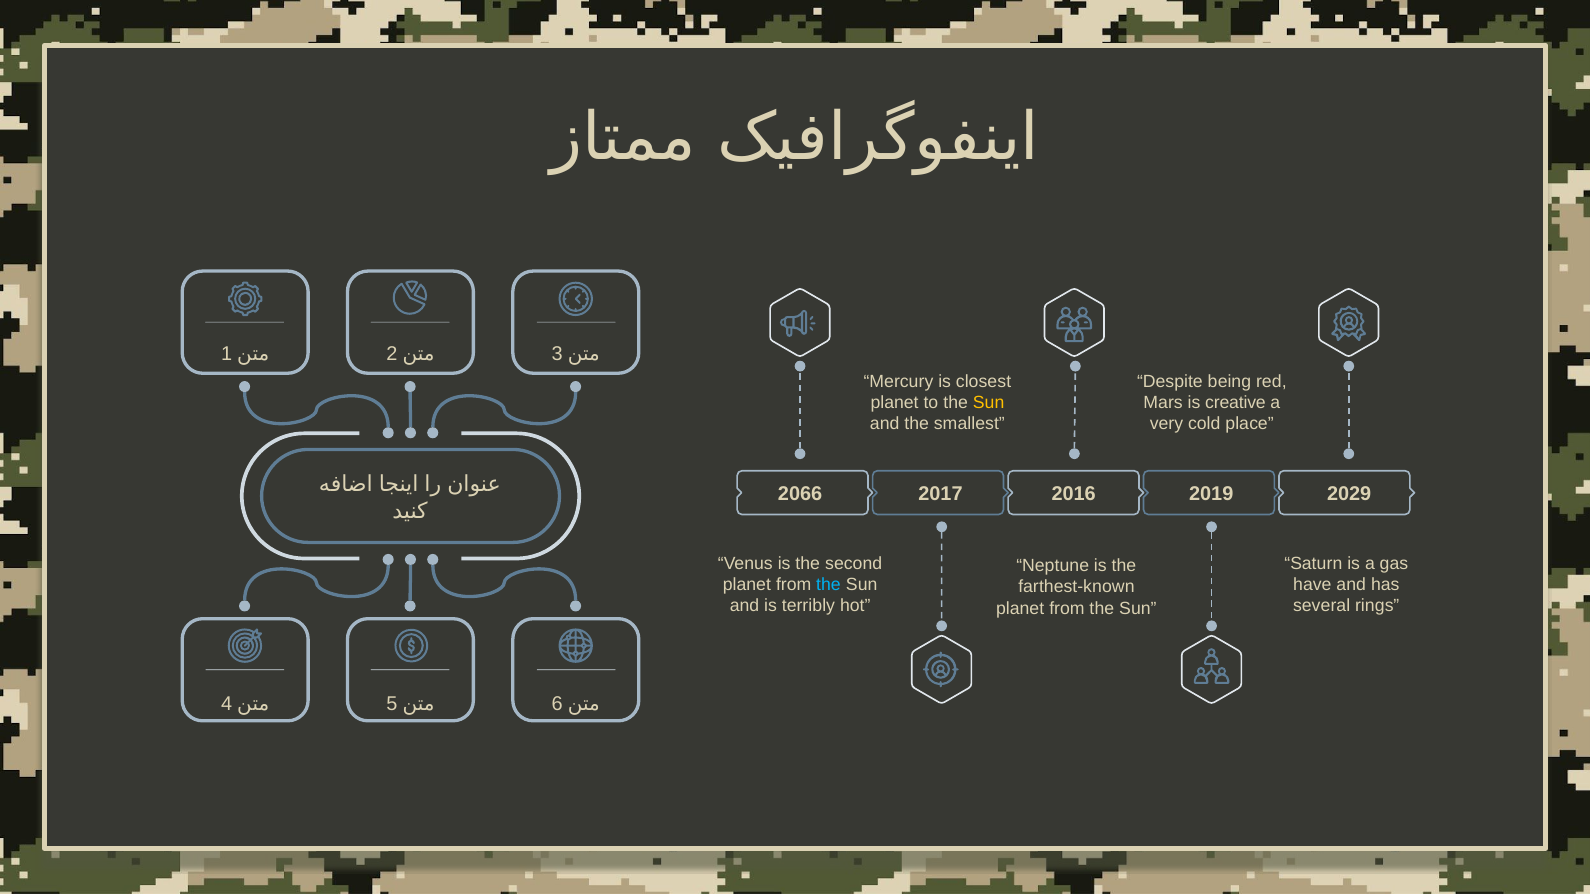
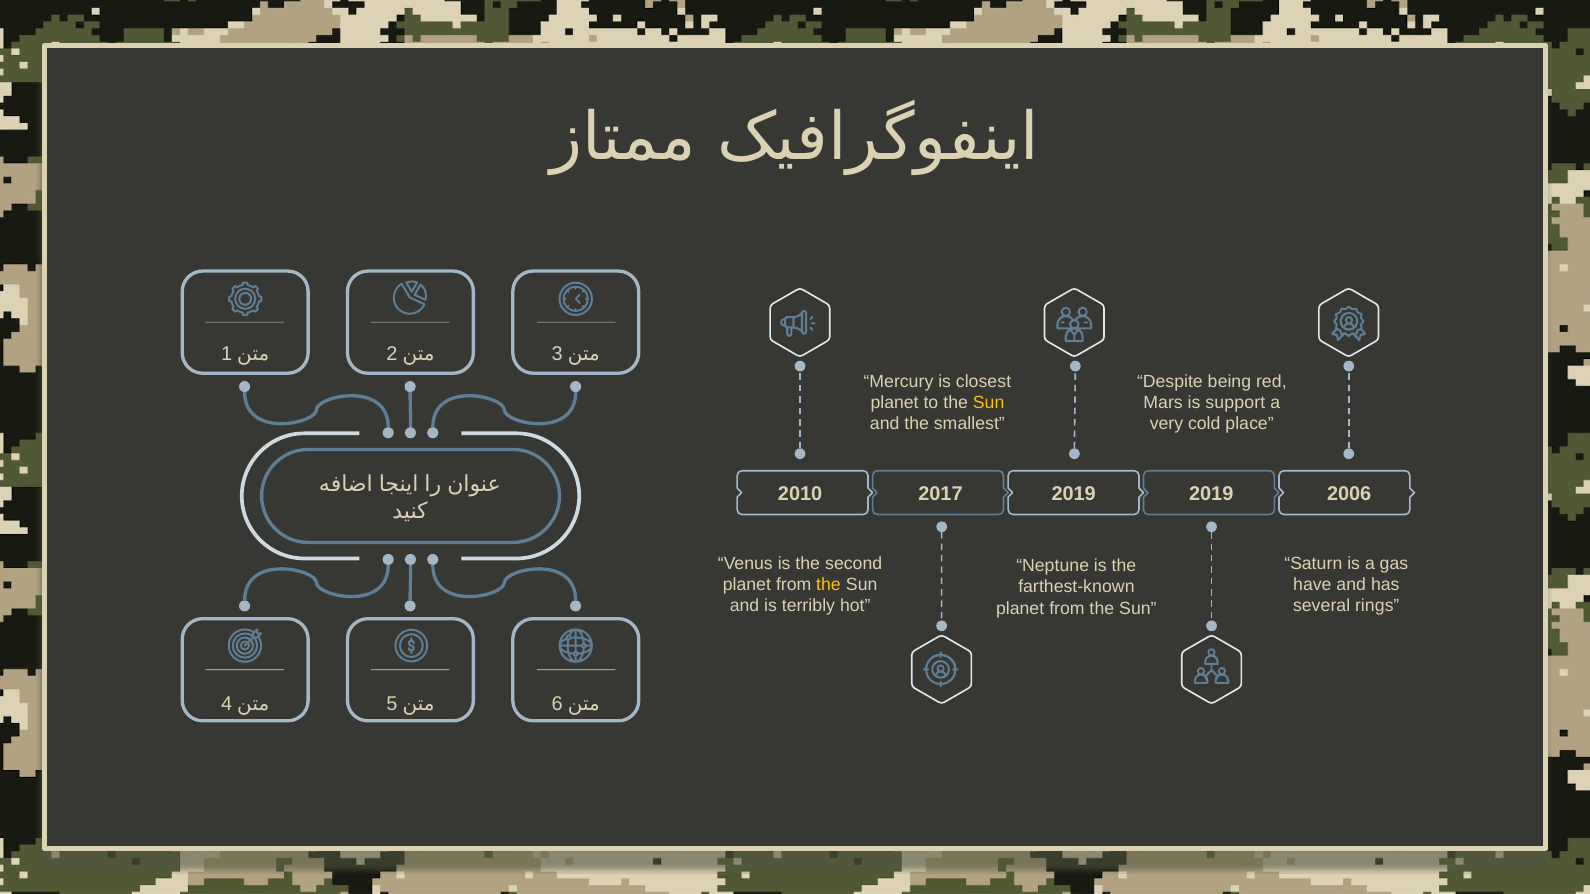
creative: creative -> support
2066: 2066 -> 2010
2017 2016: 2016 -> 2019
2029: 2029 -> 2006
the at (829, 585) colour: light blue -> yellow
